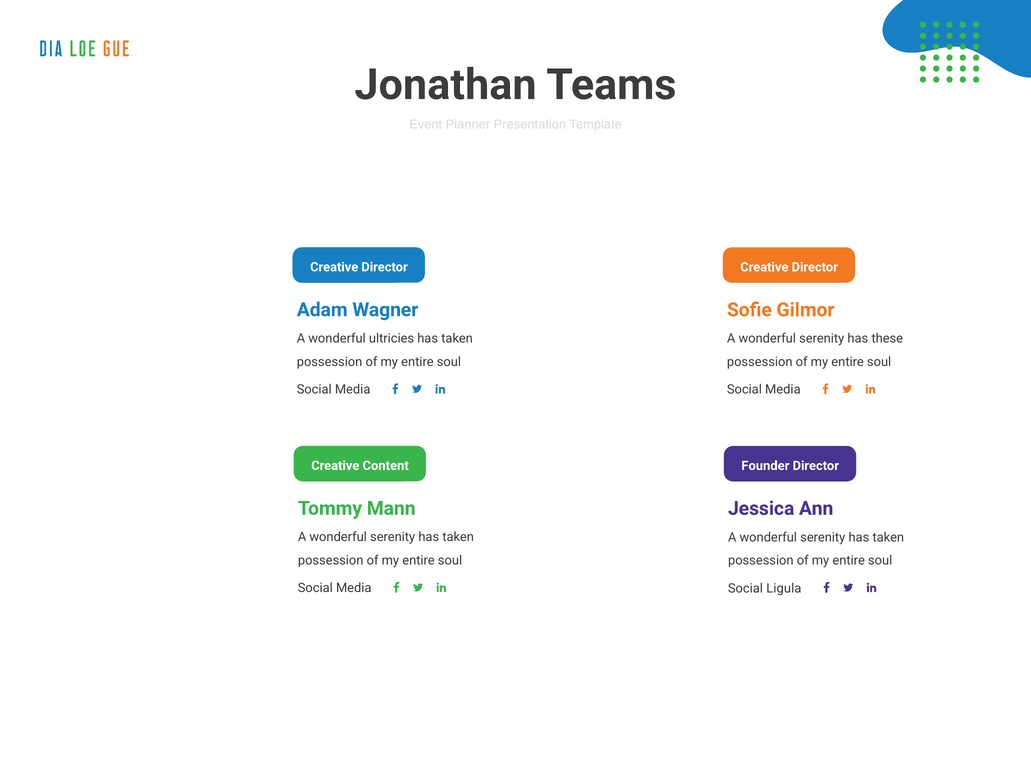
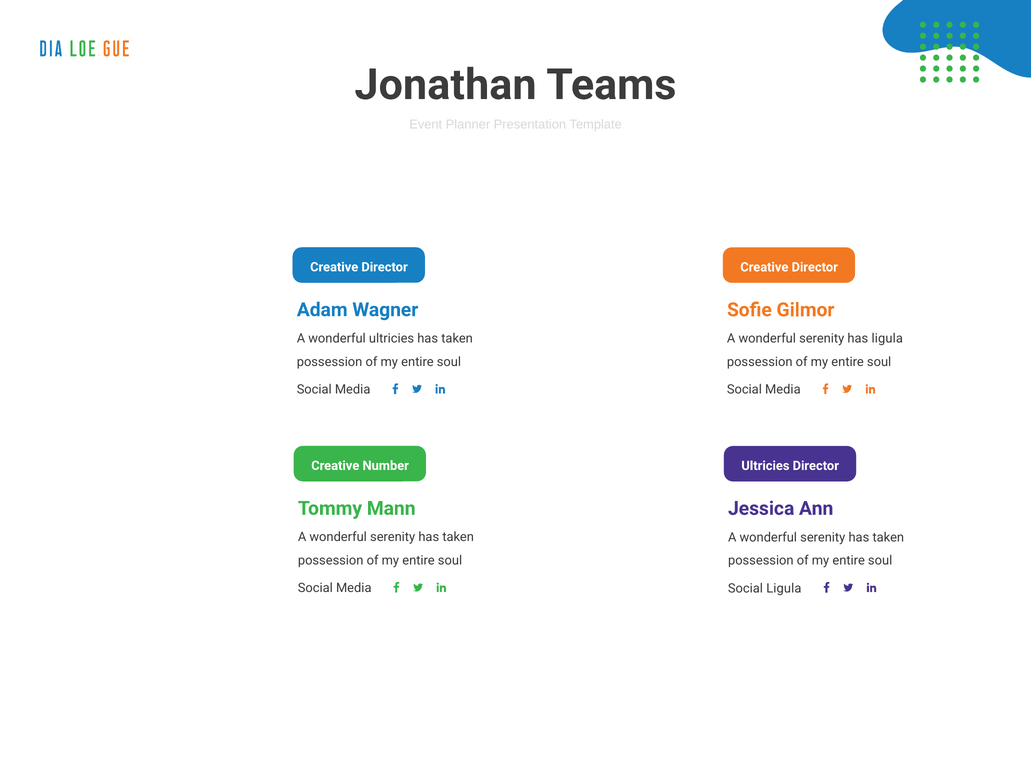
has these: these -> ligula
Content: Content -> Number
Founder at (765, 466): Founder -> Ultricies
